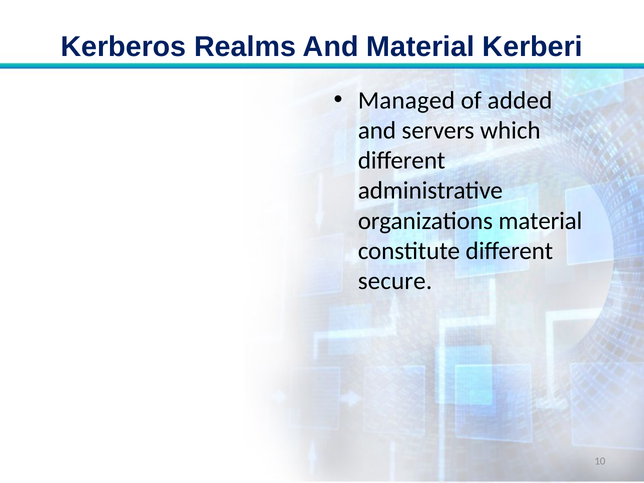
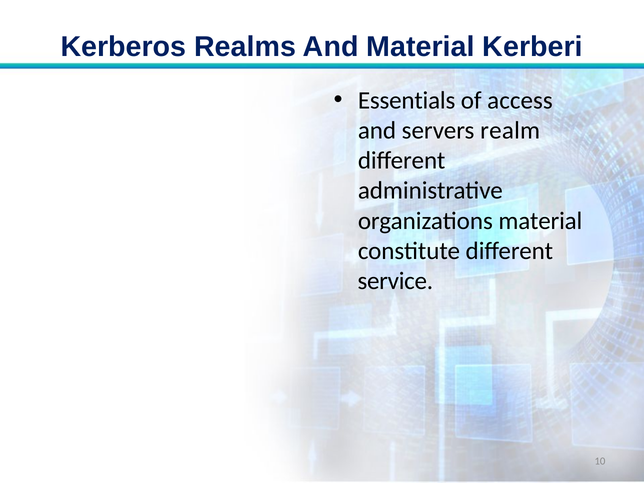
Managed: Managed -> Essentials
added: added -> access
which: which -> realm
secure: secure -> service
